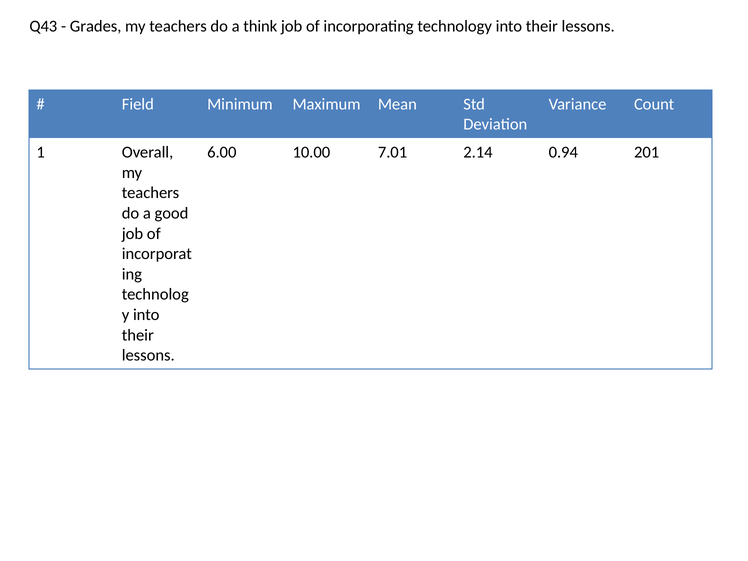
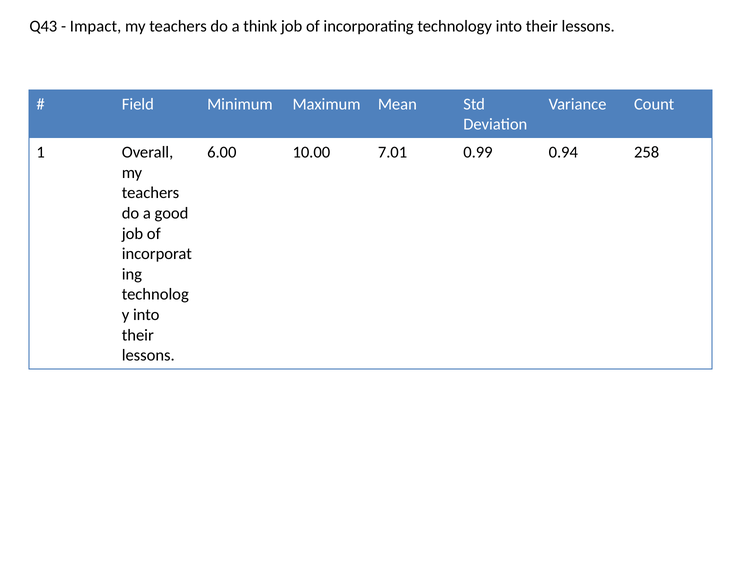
Grades: Grades -> Impact
2.14: 2.14 -> 0.99
201: 201 -> 258
